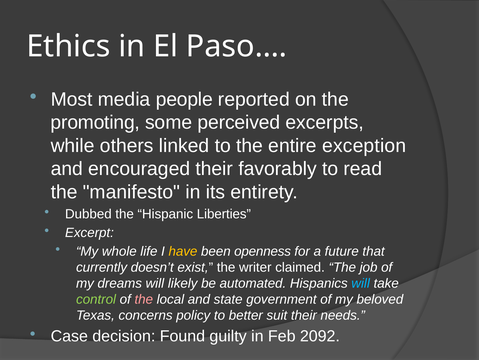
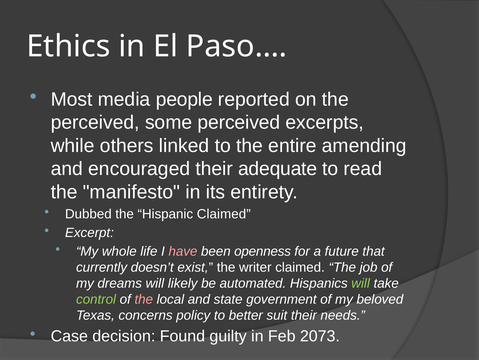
promoting at (95, 122): promoting -> perceived
exception: exception -> amending
favorably: favorably -> adequate
Hispanic Liberties: Liberties -> Claimed
have colour: yellow -> pink
will at (361, 283) colour: light blue -> light green
2092: 2092 -> 2073
